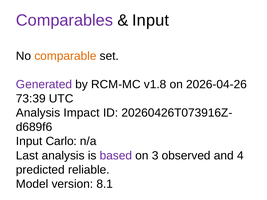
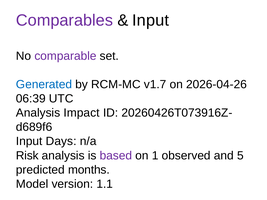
comparable colour: orange -> purple
Generated colour: purple -> blue
v1.8: v1.8 -> v1.7
73:39: 73:39 -> 06:39
Carlo: Carlo -> Days
Last: Last -> Risk
3: 3 -> 1
4: 4 -> 5
reliable: reliable -> months
8.1: 8.1 -> 1.1
